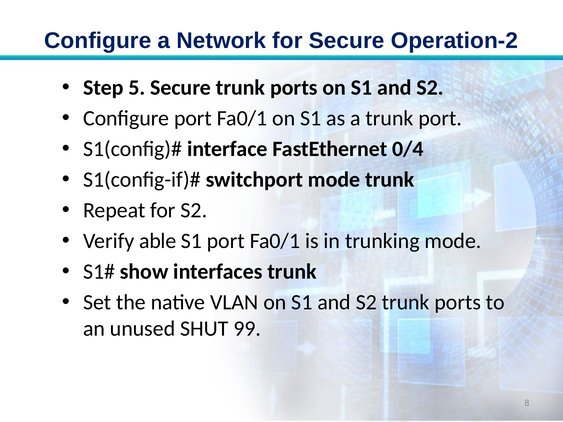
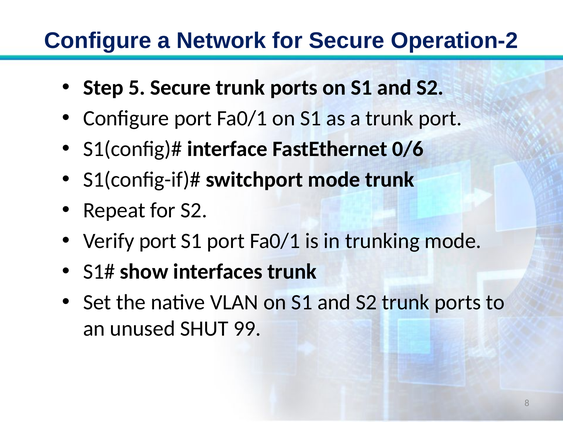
0/4: 0/4 -> 0/6
Verify able: able -> port
